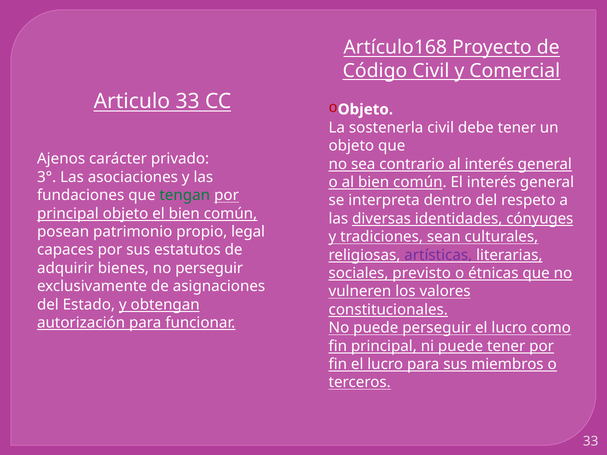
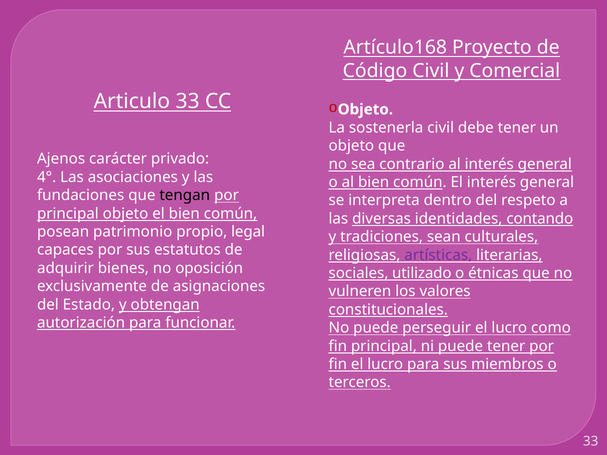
3°: 3° -> 4°
tengan colour: green -> black
cónyuges: cónyuges -> contando
no perseguir: perseguir -> oposición
previsto: previsto -> utilizado
